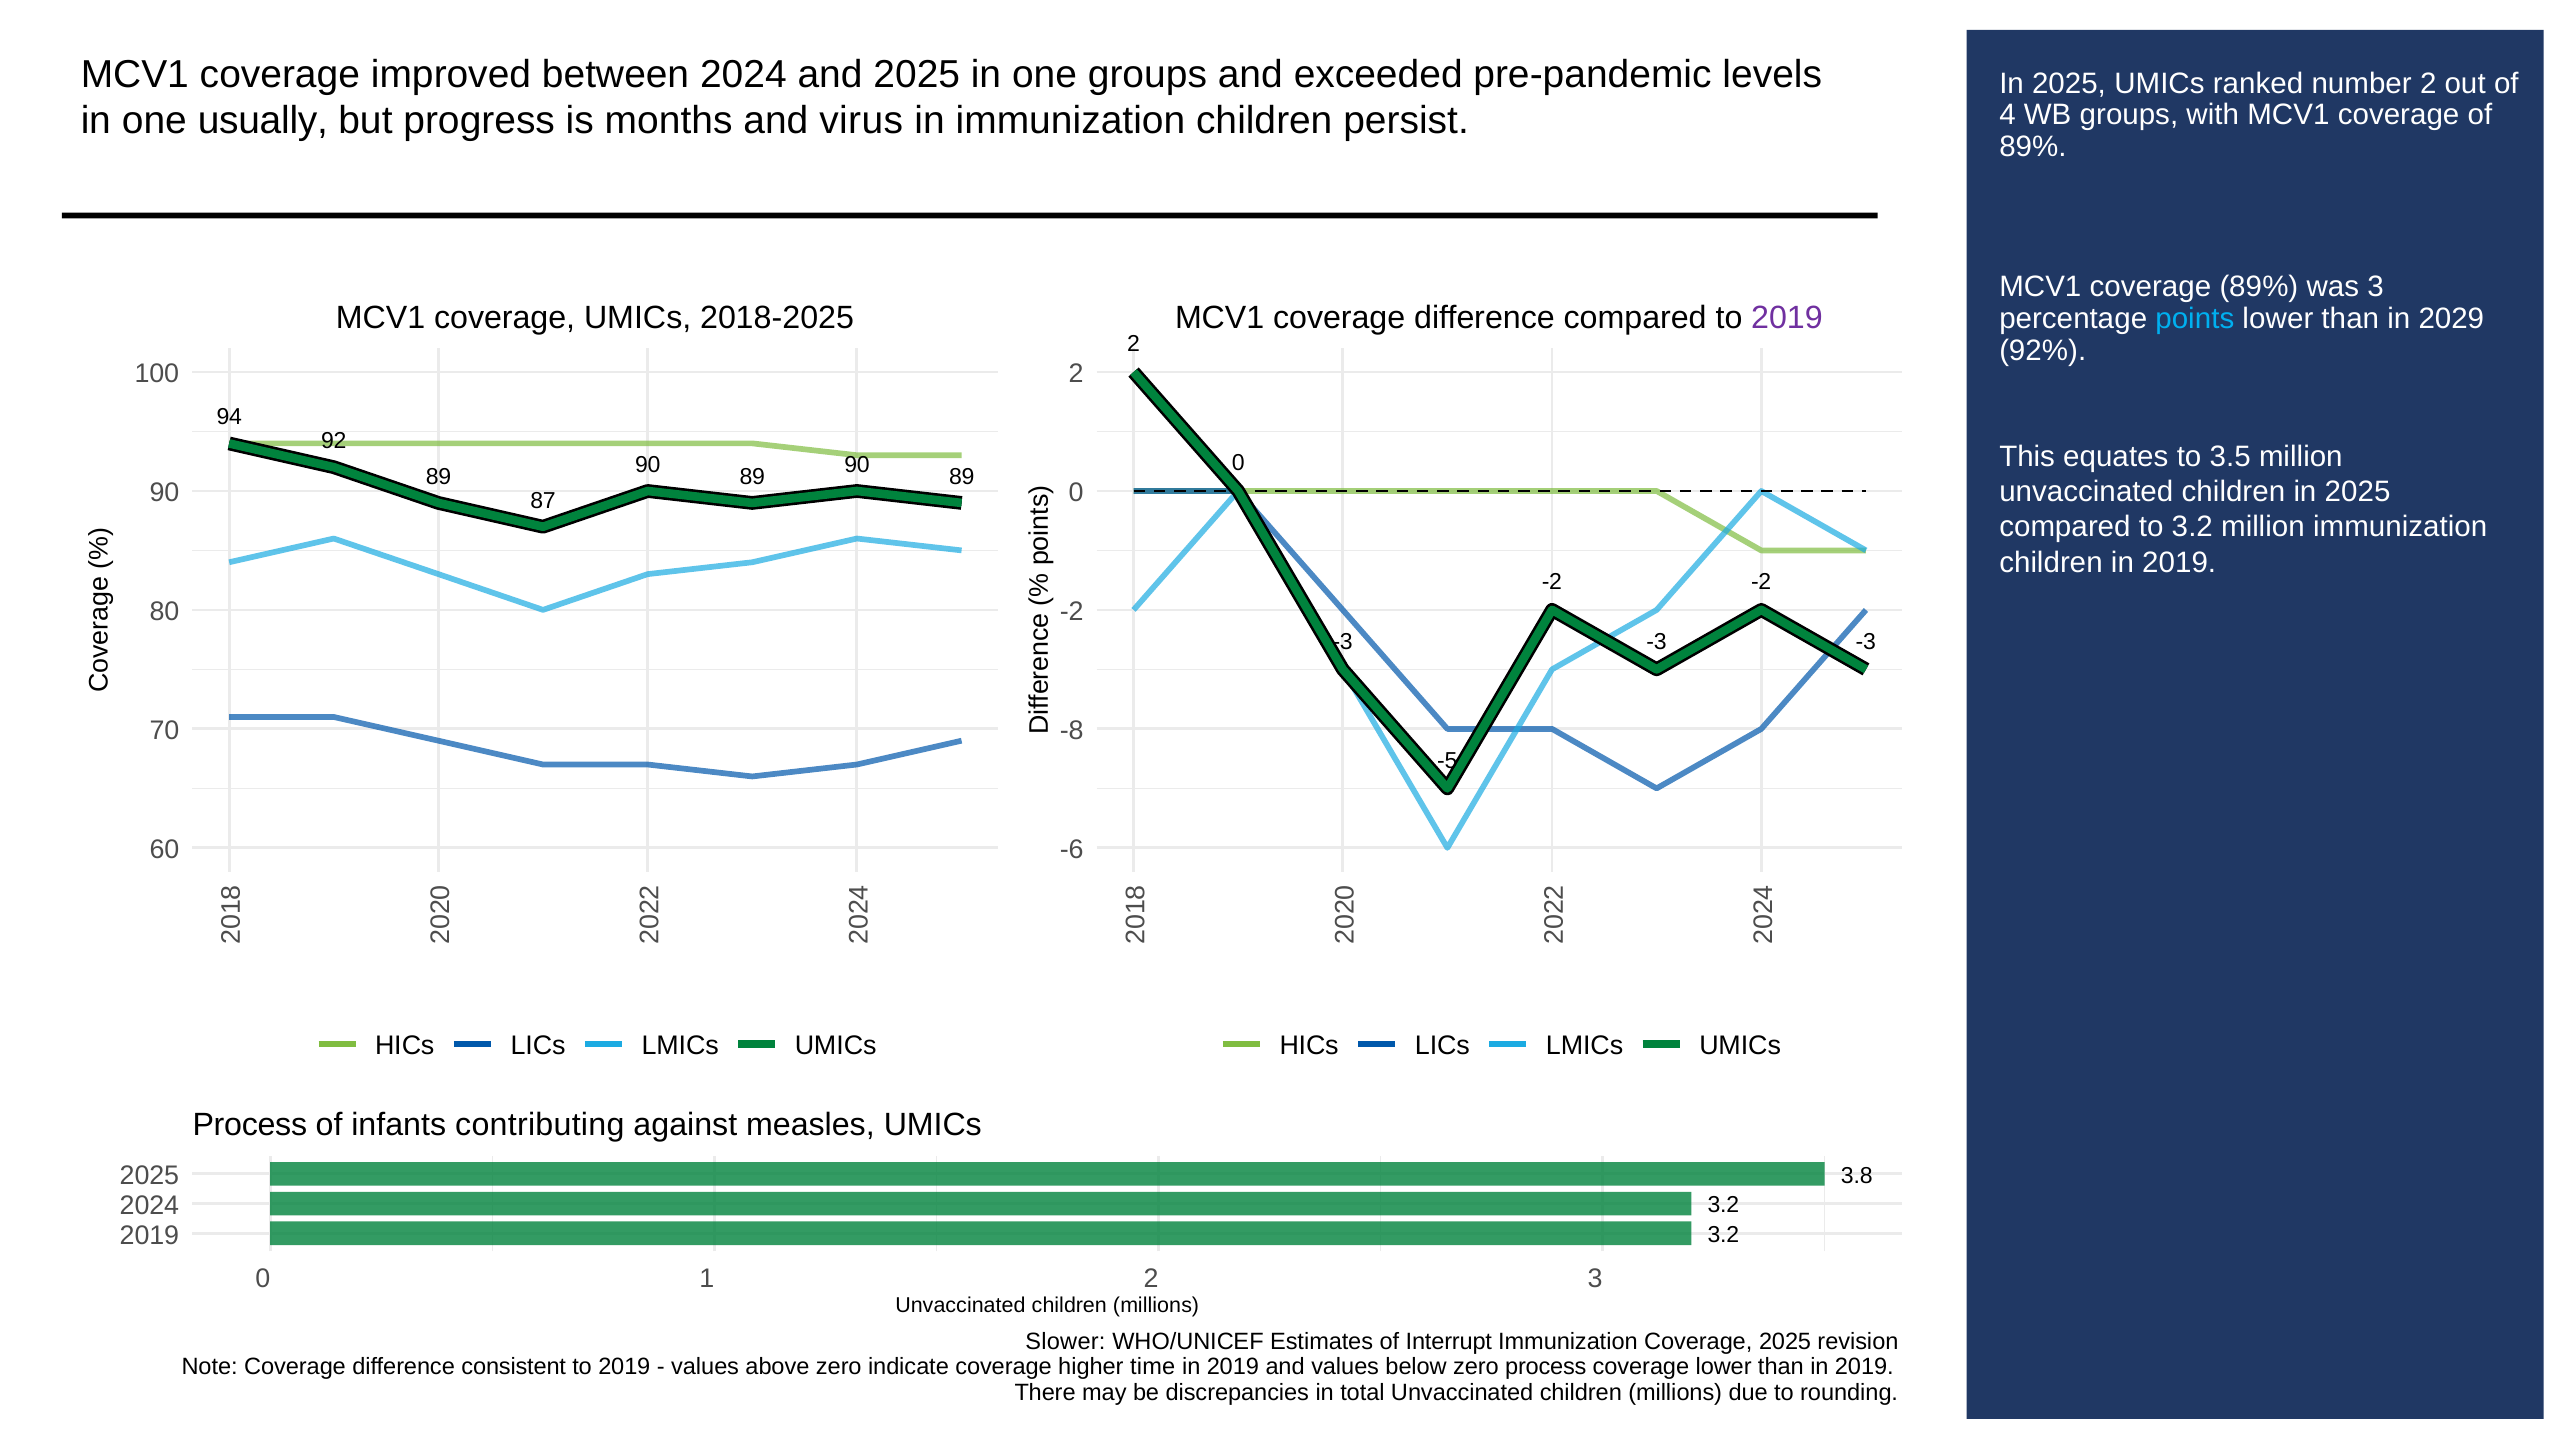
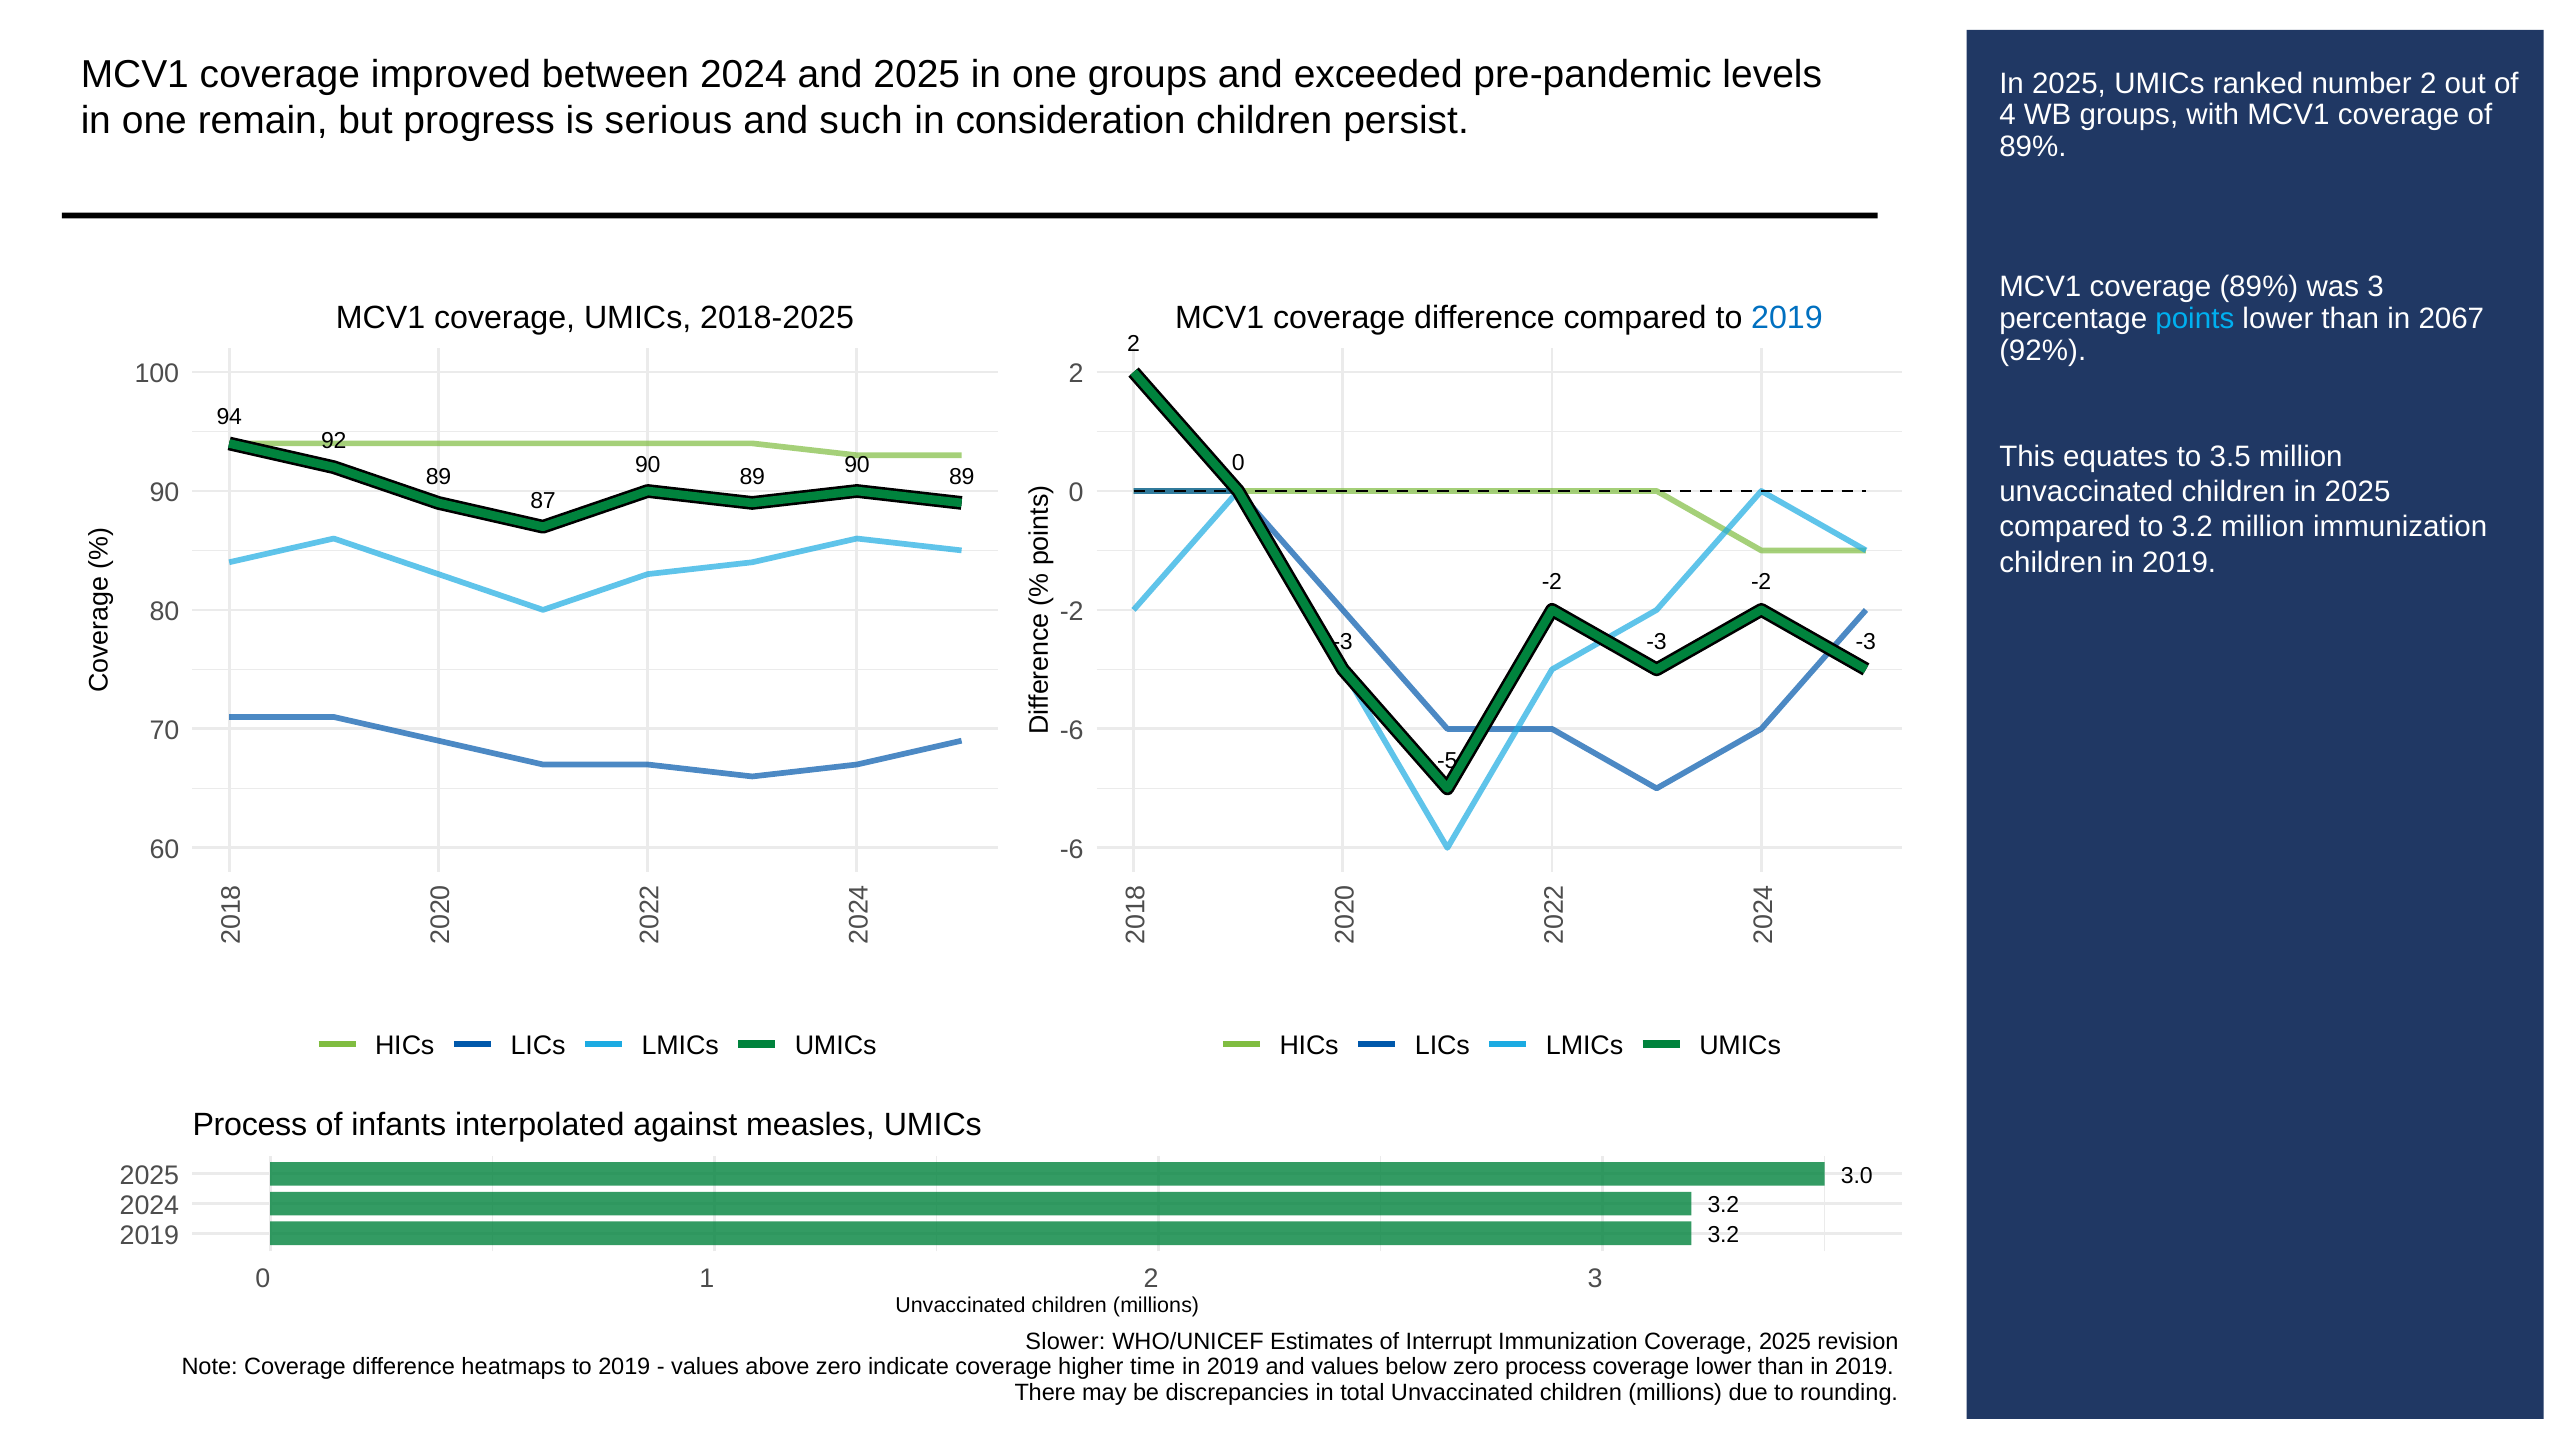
usually: usually -> remain
months: months -> serious
virus: virus -> such
in immunization: immunization -> consideration
2019 at (1787, 317) colour: purple -> blue
2029: 2029 -> 2067
-8 at (1072, 731): -8 -> -6
contributing: contributing -> interpolated
3.8: 3.8 -> 3.0
consistent: consistent -> heatmaps
